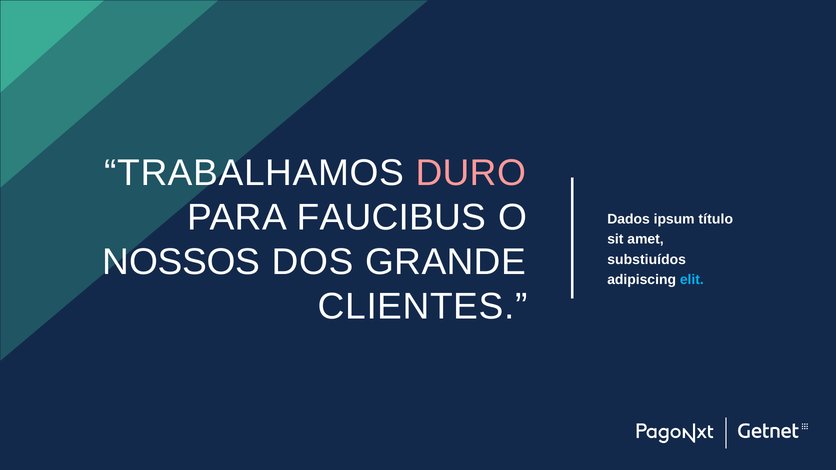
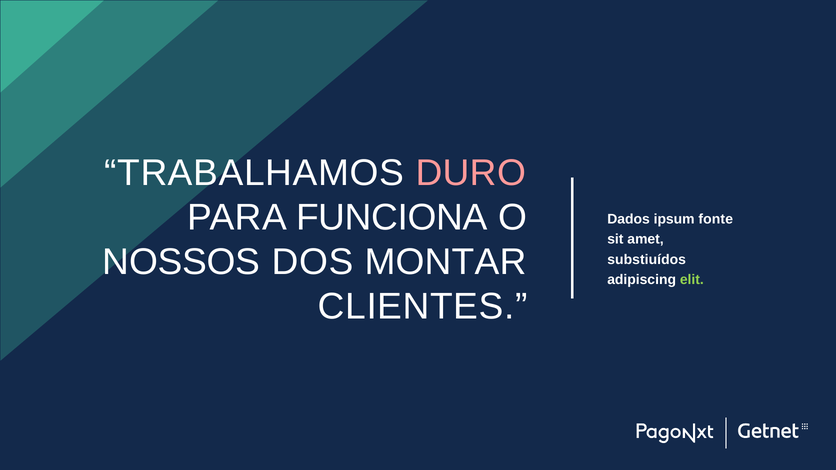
FAUCIBUS: FAUCIBUS -> FUNCIONA
título: título -> fonte
GRANDE: GRANDE -> MONTAR
elit colour: light blue -> light green
